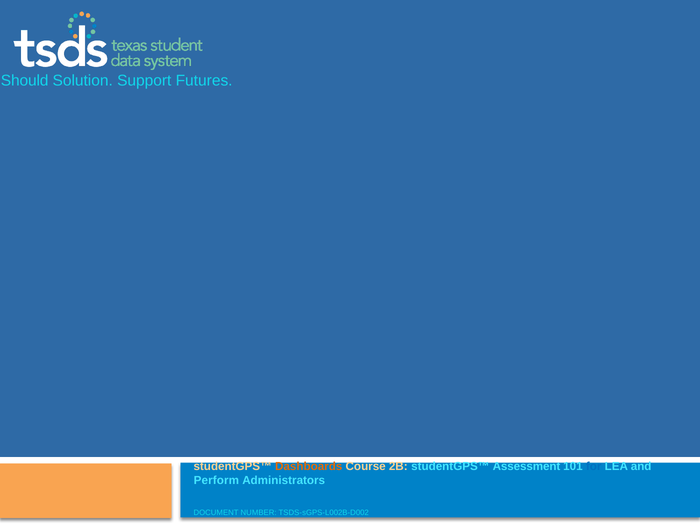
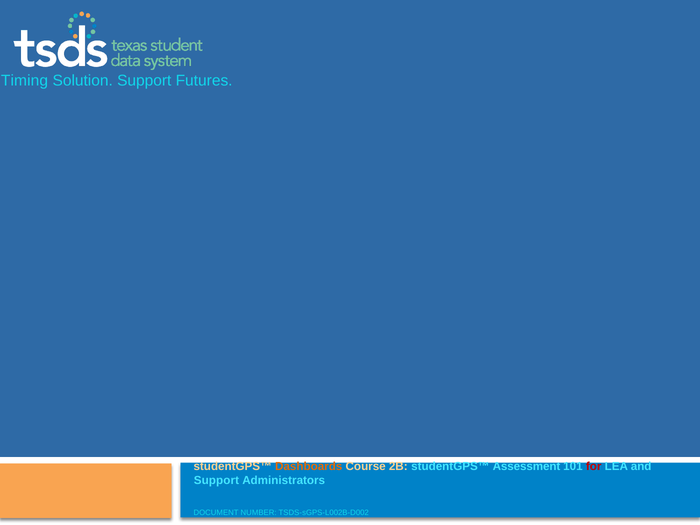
Should: Should -> Timing
for colour: blue -> red
Perform at (216, 480): Perform -> Support
